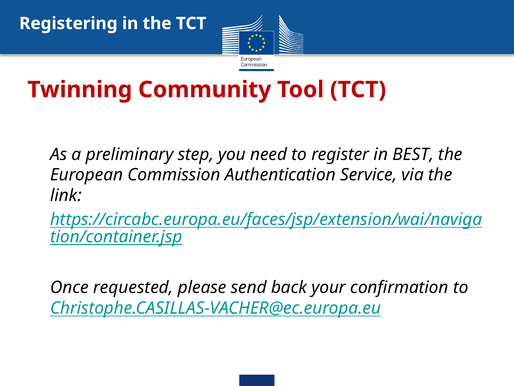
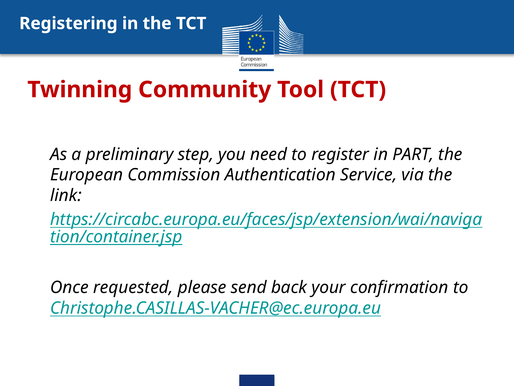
BEST: BEST -> PART
